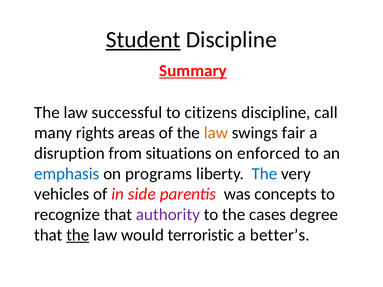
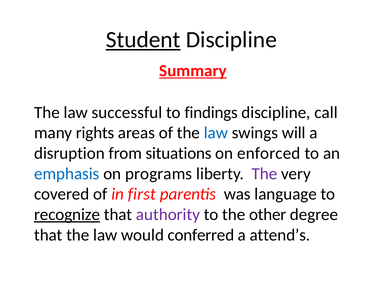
citizens: citizens -> findings
law at (216, 133) colour: orange -> blue
fair: fair -> will
The at (265, 174) colour: blue -> purple
vehicles: vehicles -> covered
side: side -> first
concepts: concepts -> language
recognize underline: none -> present
cases: cases -> other
the at (78, 235) underline: present -> none
terroristic: terroristic -> conferred
better’s: better’s -> attend’s
